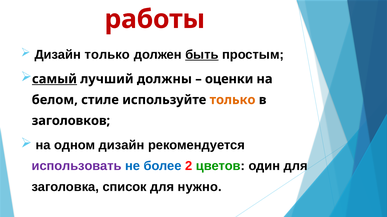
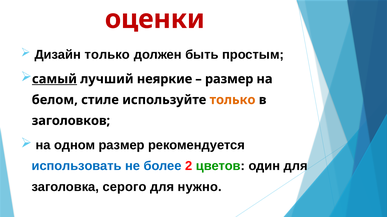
работы: работы -> оценки
быть underline: present -> none
должны: должны -> неяркие
оценки at (229, 79): оценки -> размер
одном дизайн: дизайн -> размер
использовать colour: purple -> blue
список: список -> серого
